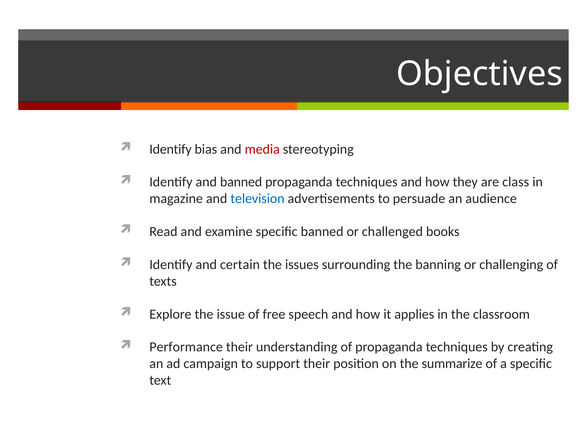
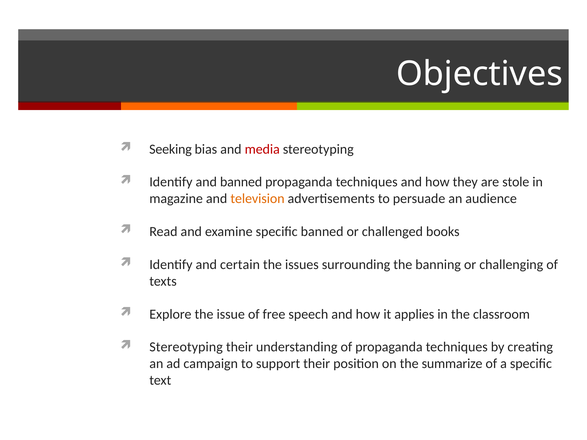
Identify at (170, 149): Identify -> Seeking
class: class -> stole
television colour: blue -> orange
Performance at (186, 347): Performance -> Stereotyping
